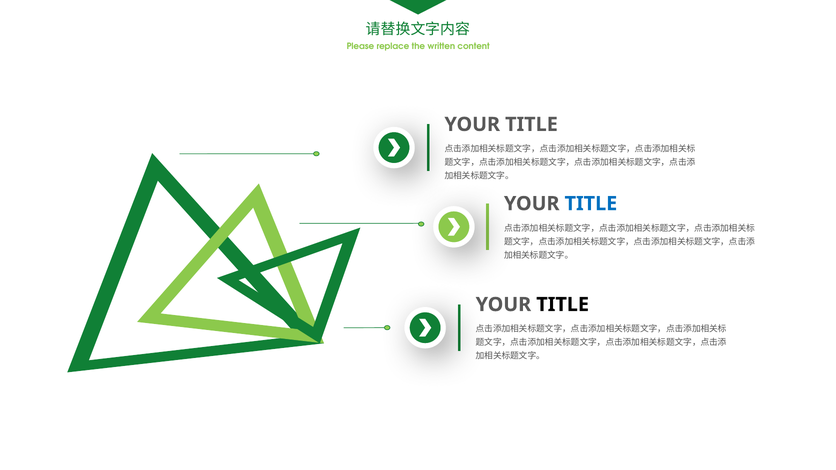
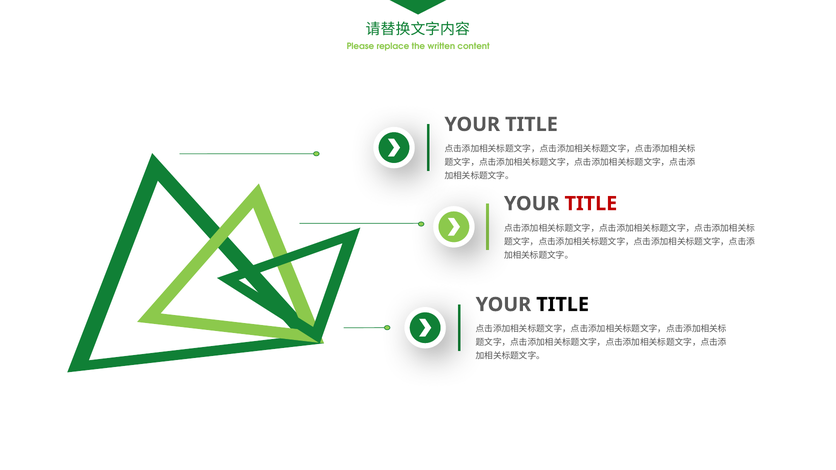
TITLE at (591, 204) colour: blue -> red
